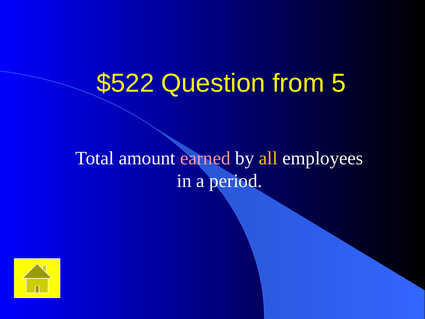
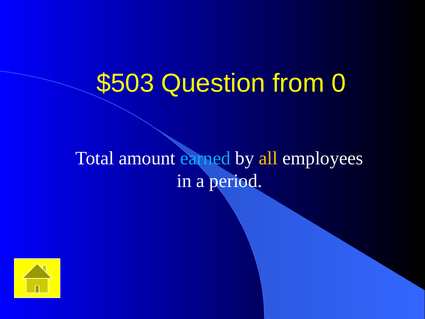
$522: $522 -> $503
5: 5 -> 0
earned colour: pink -> light blue
